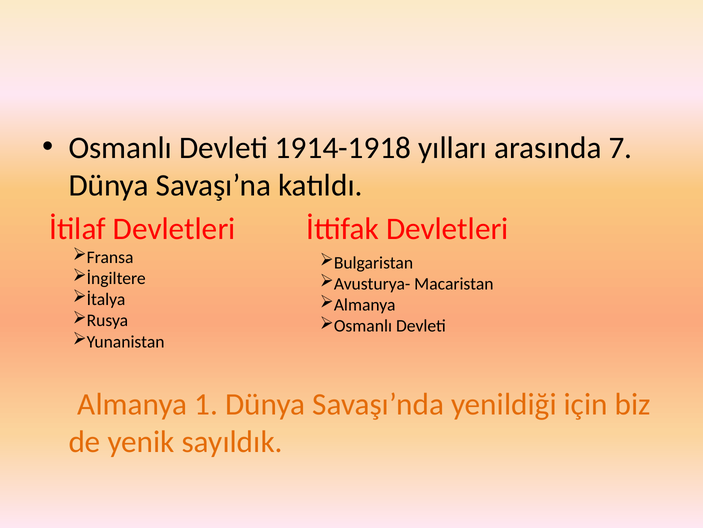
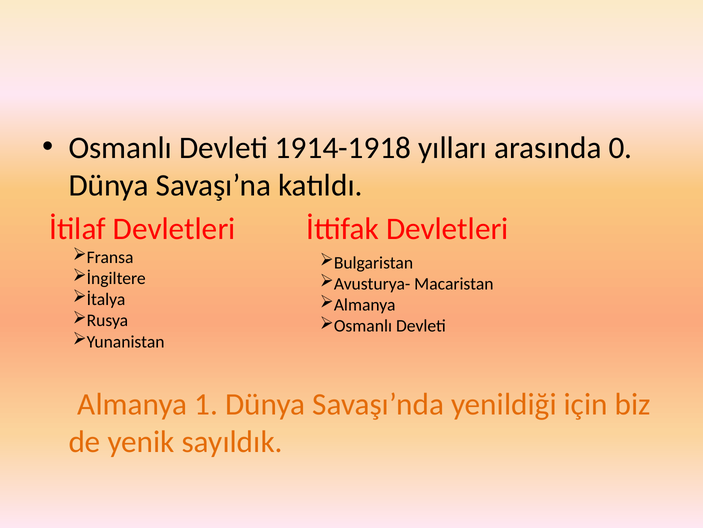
7: 7 -> 0
